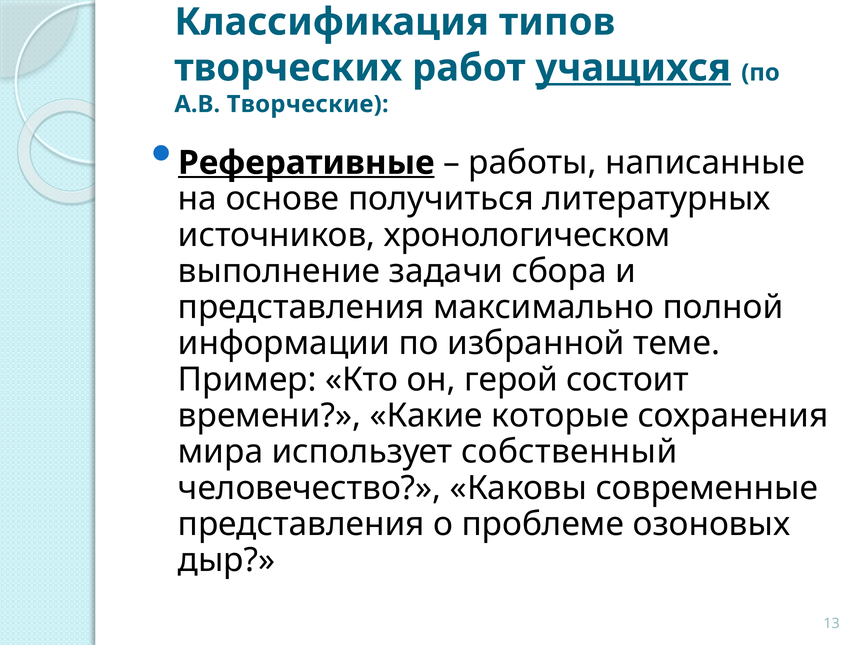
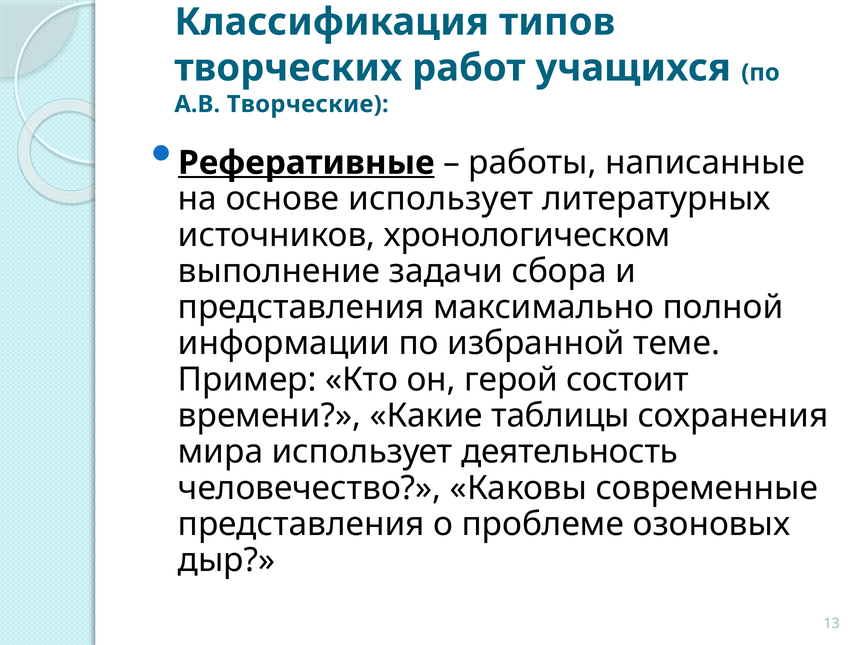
учащихся underline: present -> none
основе получиться: получиться -> использует
которые: которые -> таблицы
собственный: собственный -> деятельность
